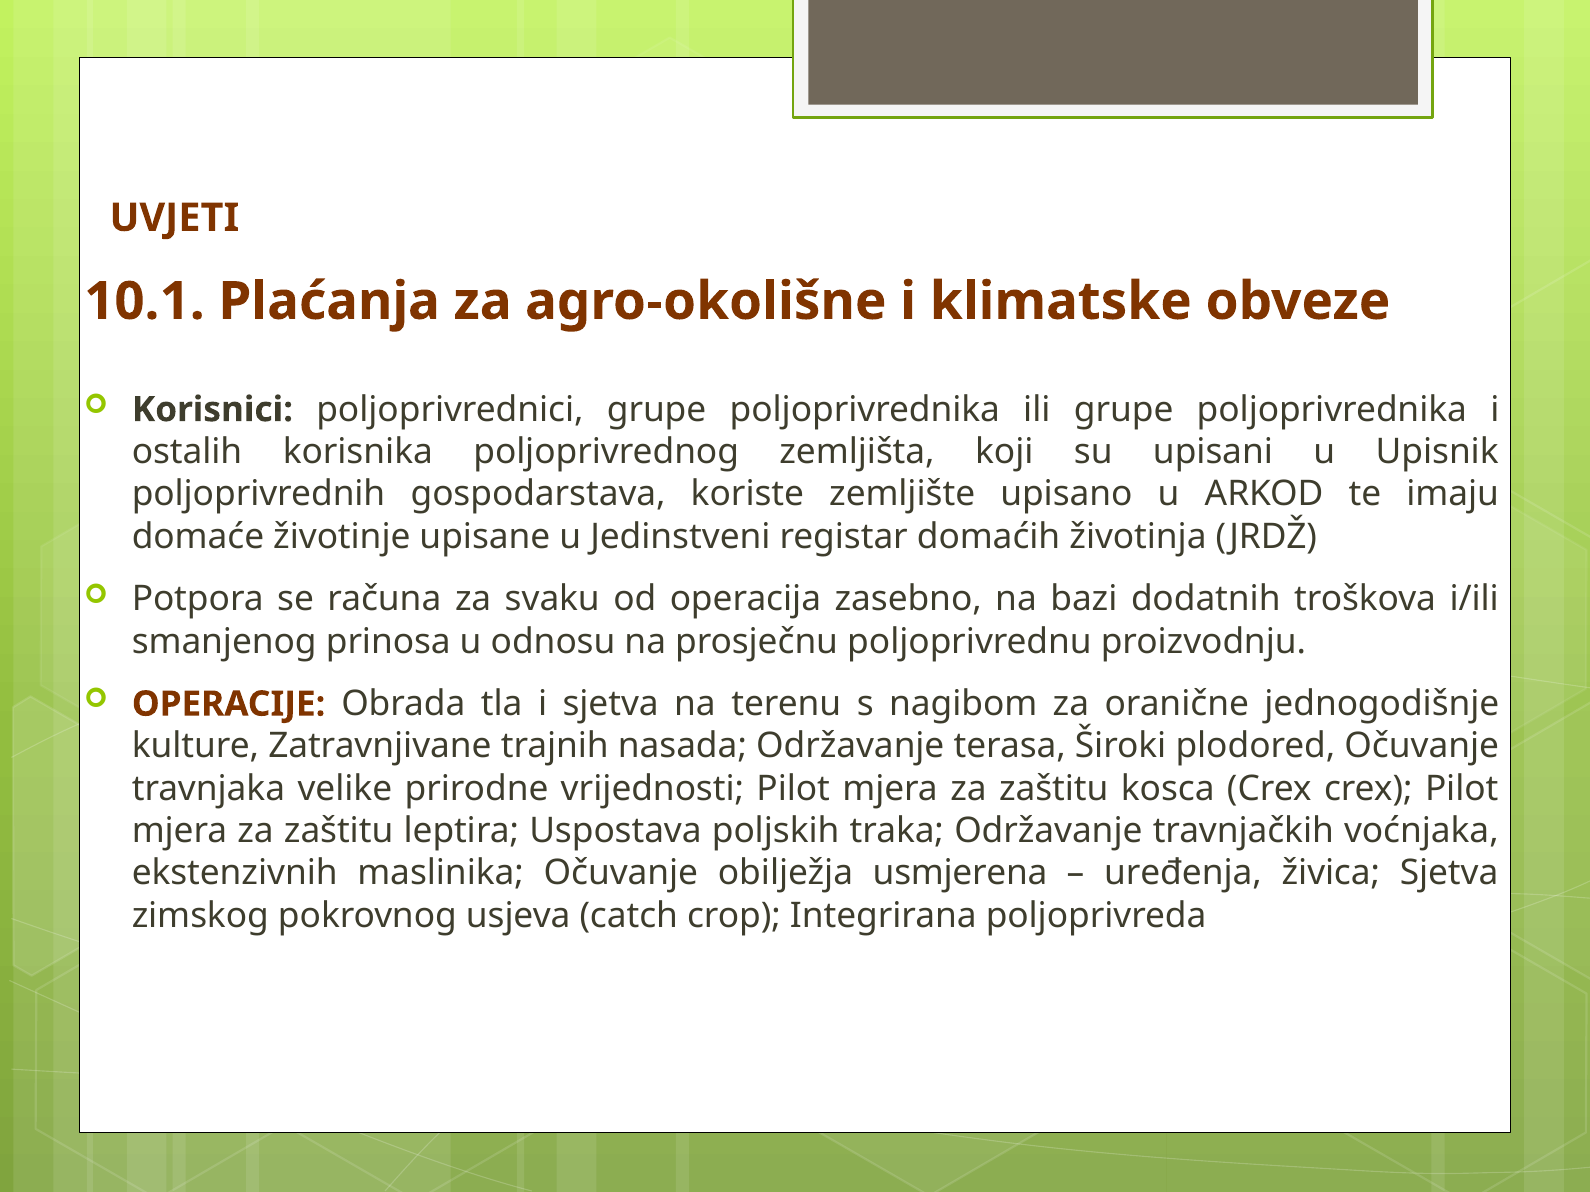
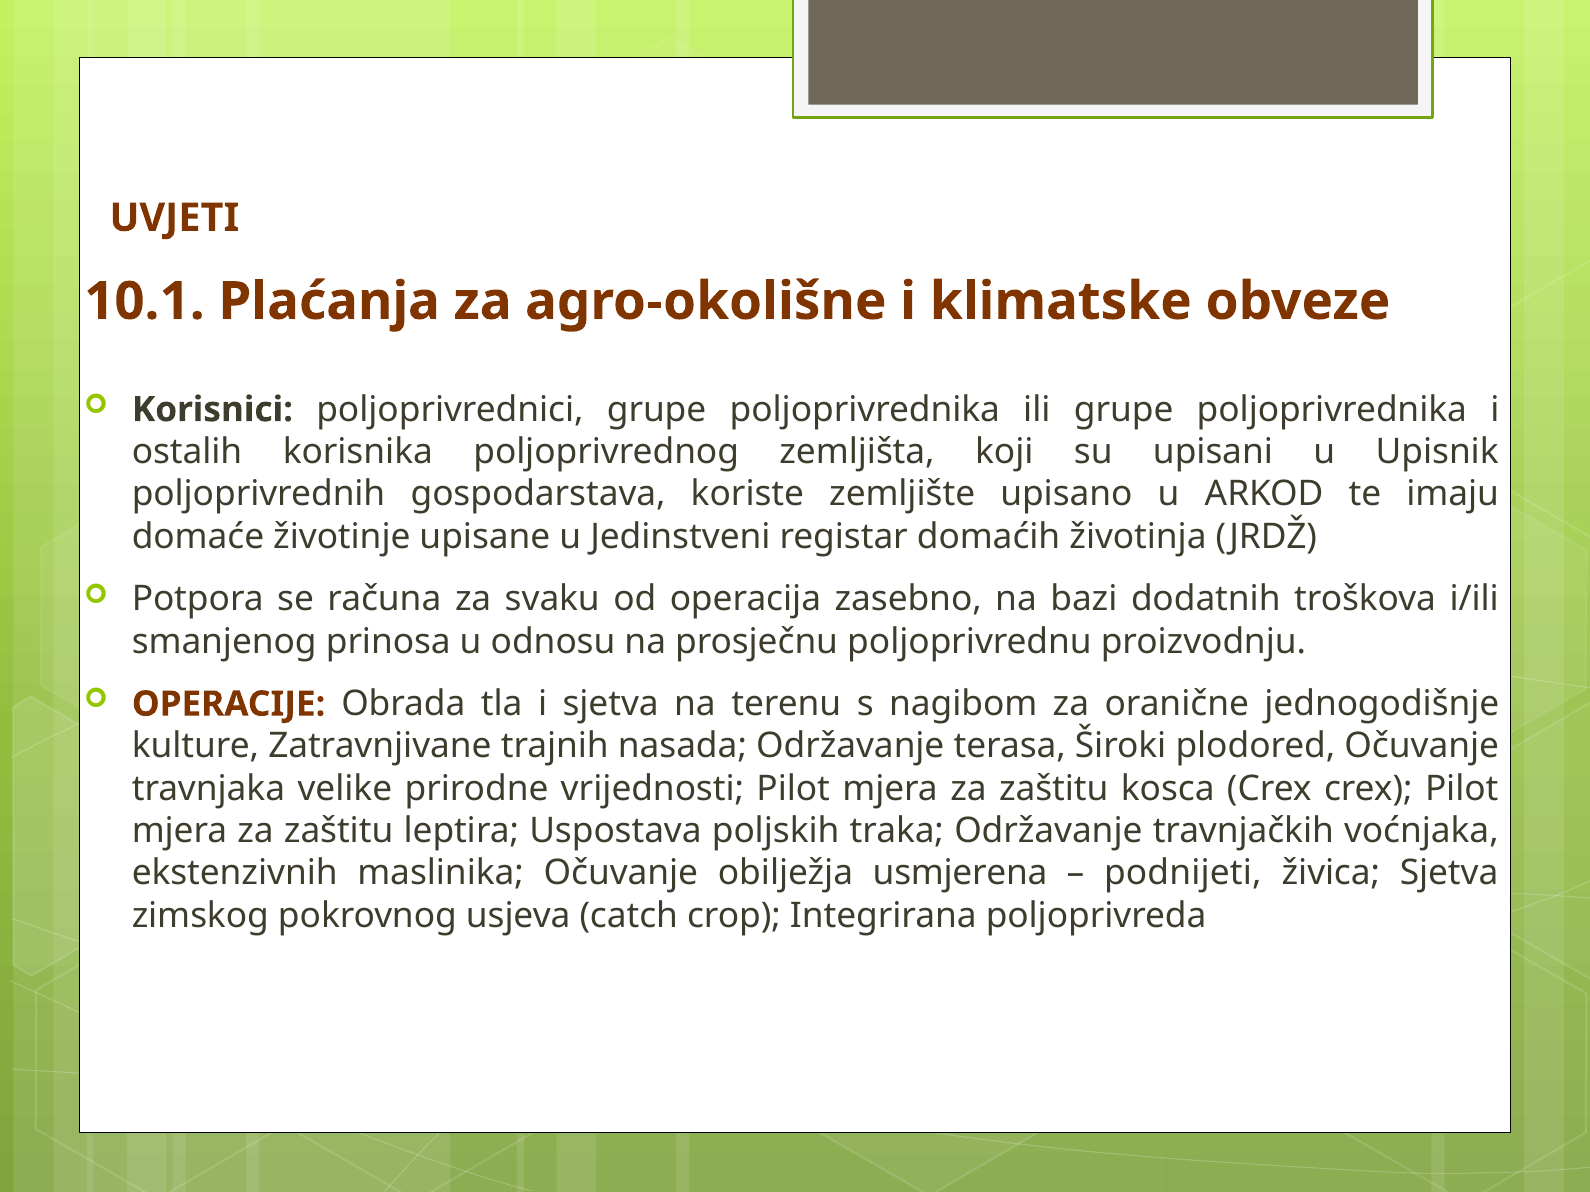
uređenja: uređenja -> podnijeti
